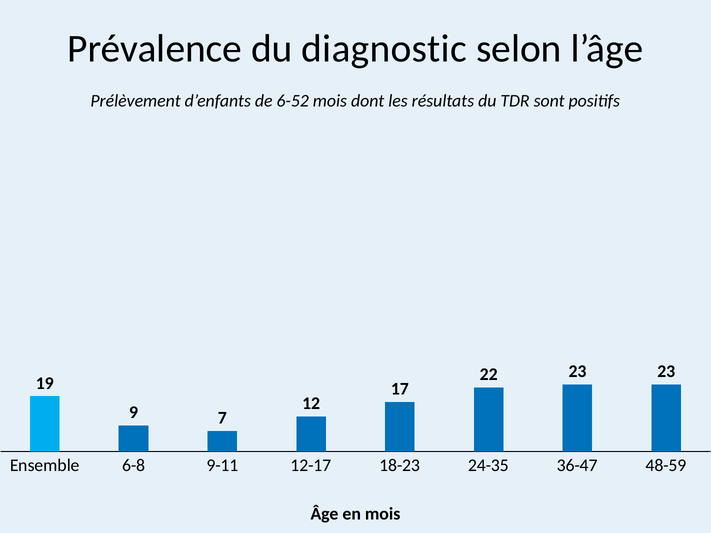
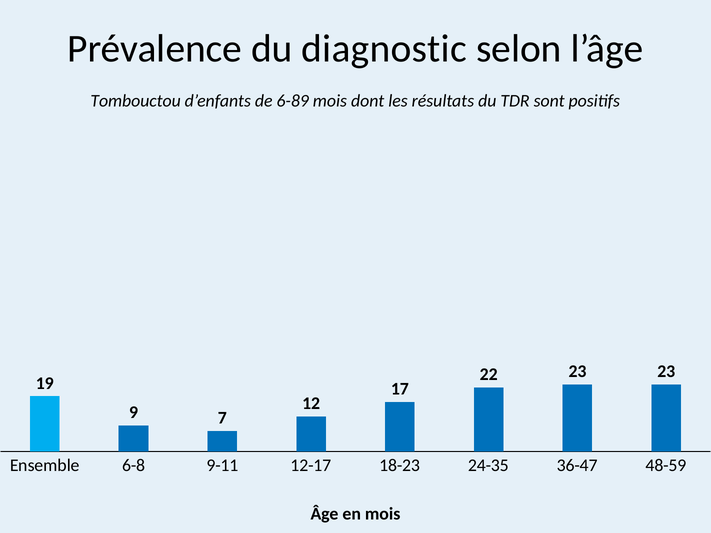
Prélèvement: Prélèvement -> Tombouctou
6-52: 6-52 -> 6-89
